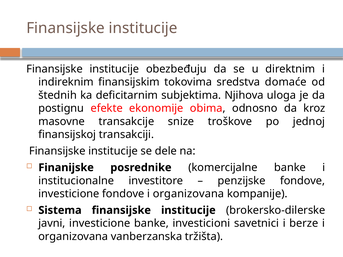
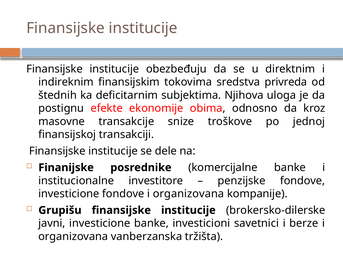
domaće: domaće -> privreda
Sistema: Sistema -> Grupišu
